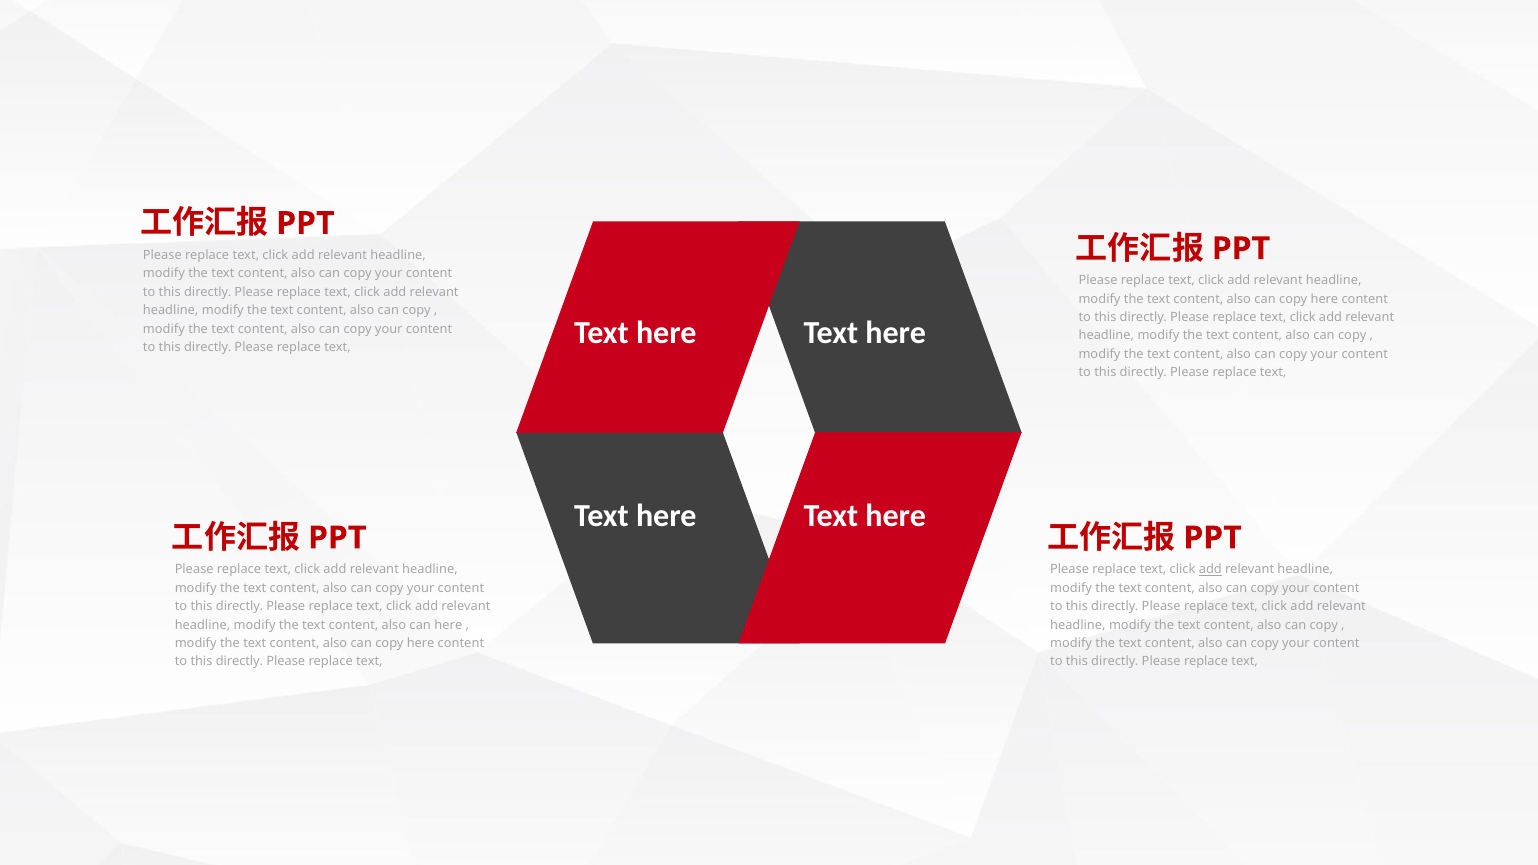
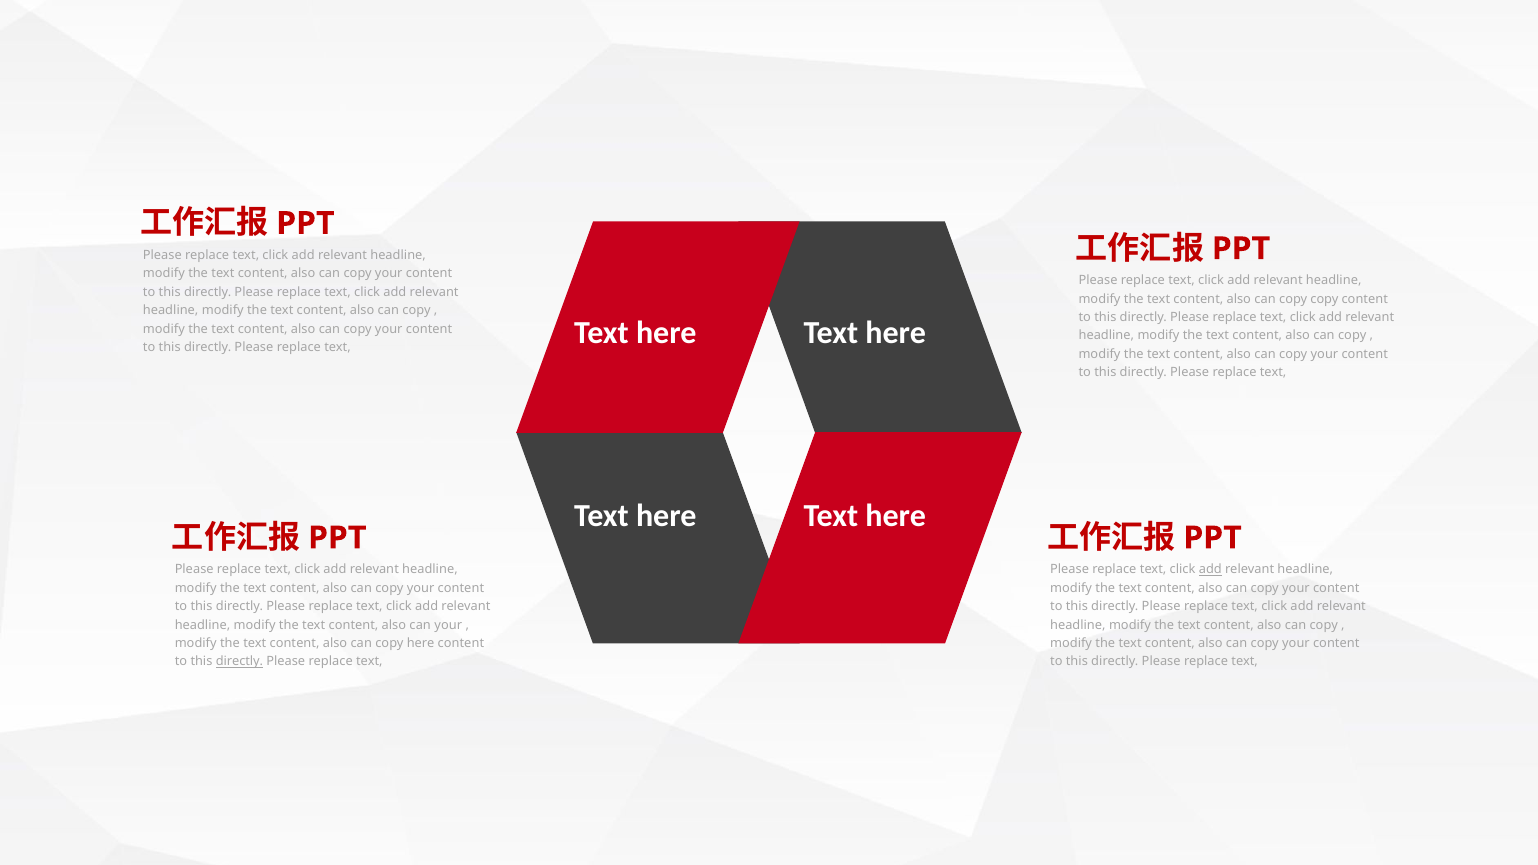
here at (1324, 299): here -> copy
can here: here -> your
directly at (239, 662) underline: none -> present
